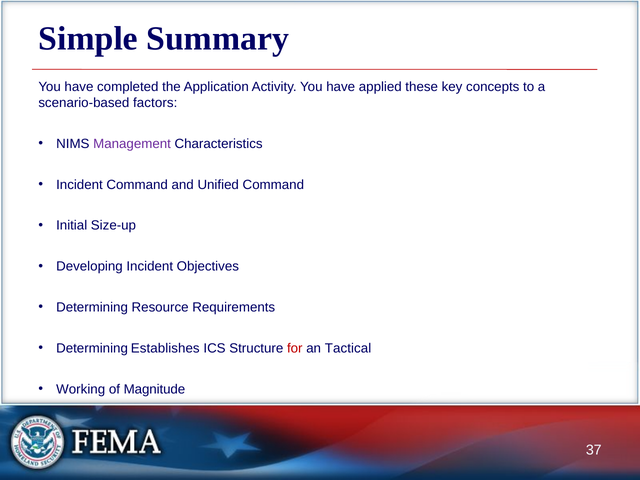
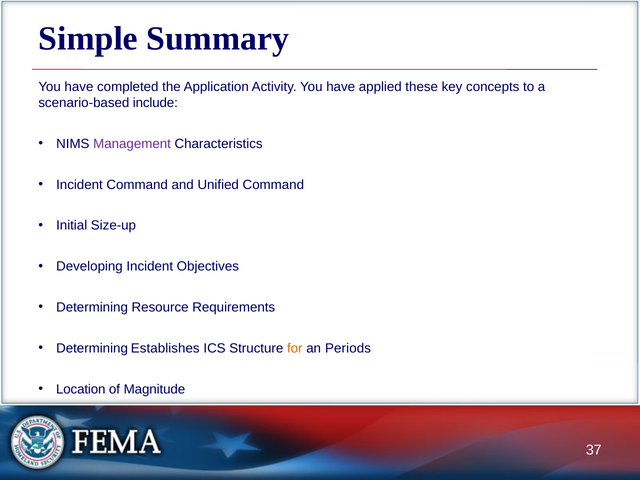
factors: factors -> include
for colour: red -> orange
Tactical: Tactical -> Periods
Working: Working -> Location
